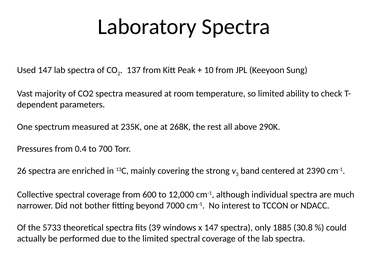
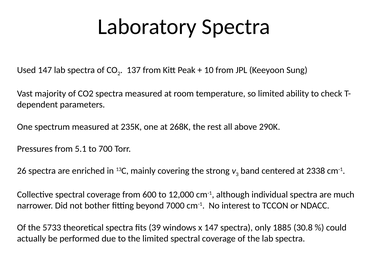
0.4: 0.4 -> 5.1
2390: 2390 -> 2338
